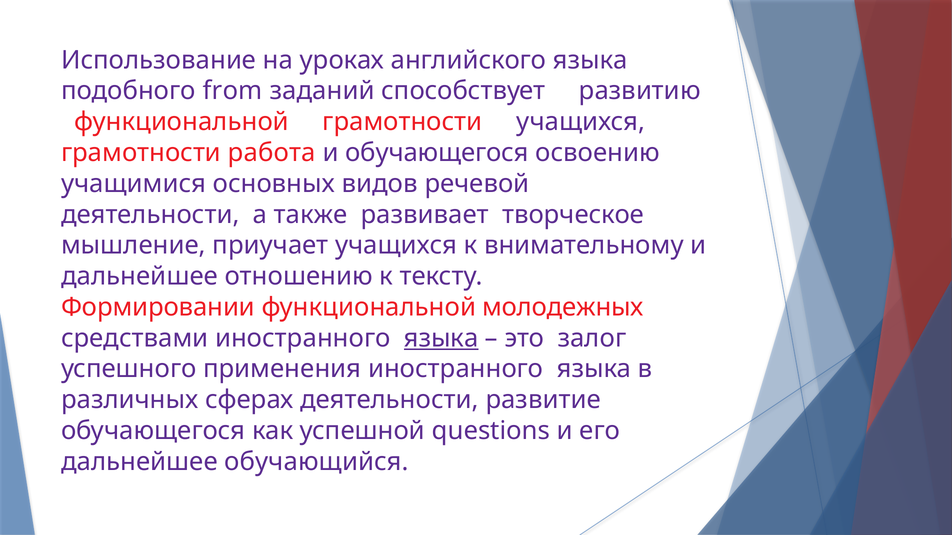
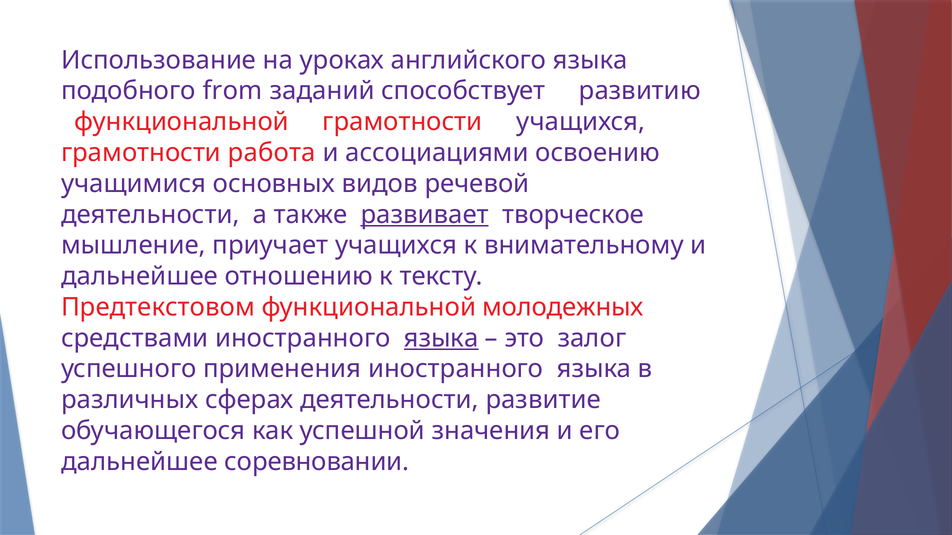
и обучающегося: обучающегося -> ассоциациями
развивает underline: none -> present
Формировании: Формировании -> Предтекстовом
questions: questions -> значения
обучающийся: обучающийся -> соревновании
